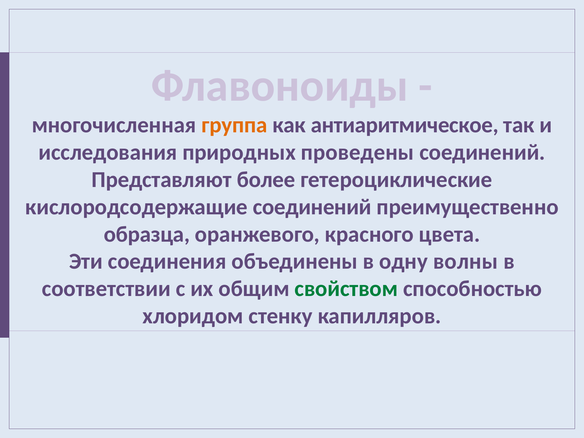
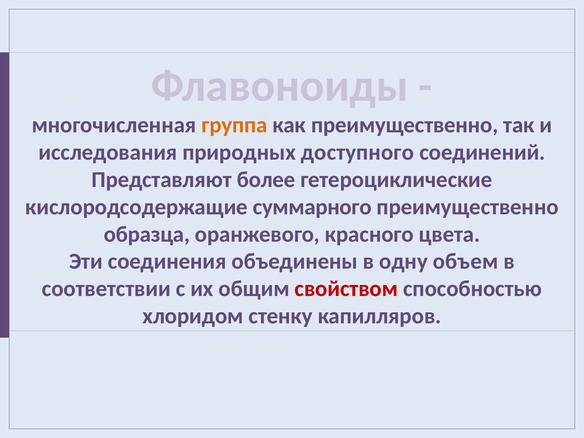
как антиаритмическое: антиаритмическое -> преимущественно
проведены: проведены -> доступного
кислородсодержащие соединений: соединений -> суммарного
волны: волны -> объем
свойством colour: green -> red
